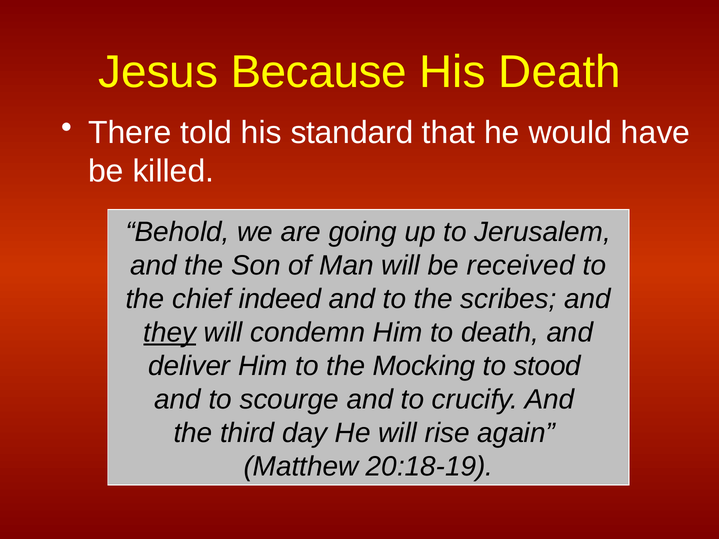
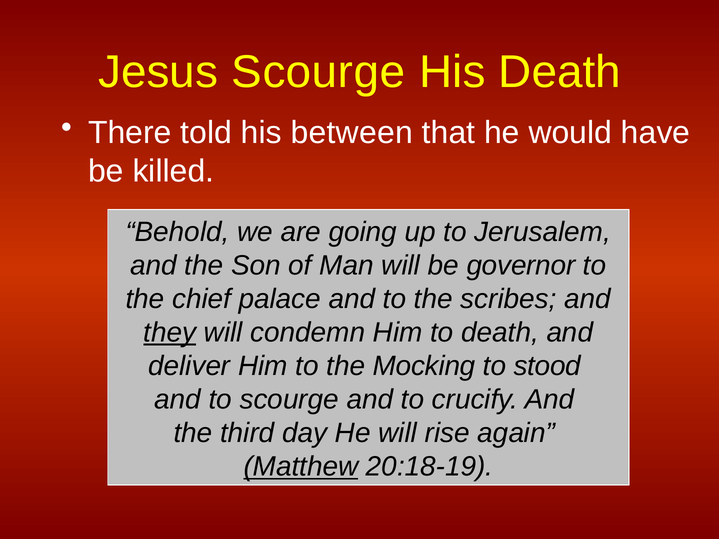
Jesus Because: Because -> Scourge
standard: standard -> between
received: received -> governor
indeed: indeed -> palace
Matthew underline: none -> present
